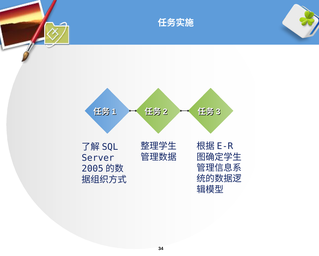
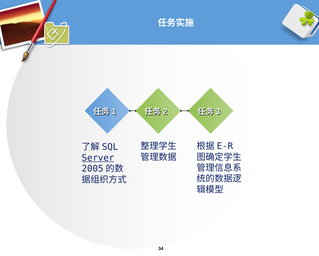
Server underline: none -> present
